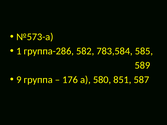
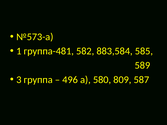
группа-286: группа-286 -> группа-481
783,584: 783,584 -> 883,584
9: 9 -> 3
176: 176 -> 496
851: 851 -> 809
